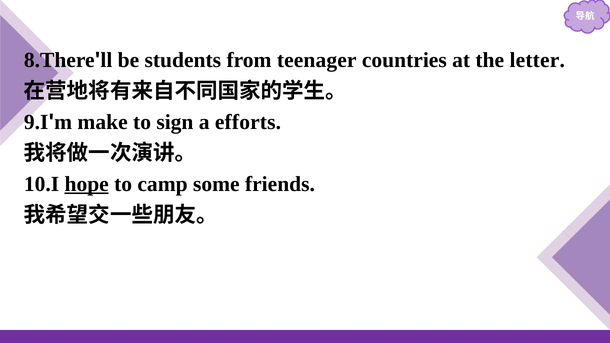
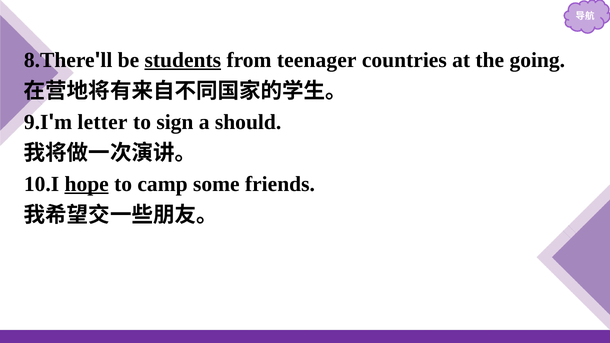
students underline: none -> present
letter: letter -> going
make: make -> letter
efforts: efforts -> should
